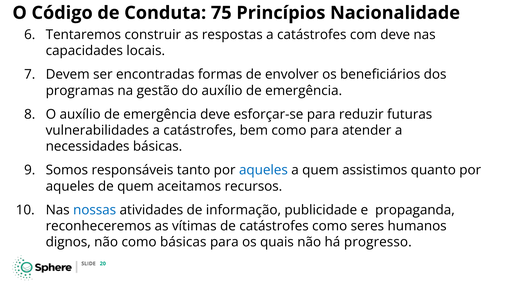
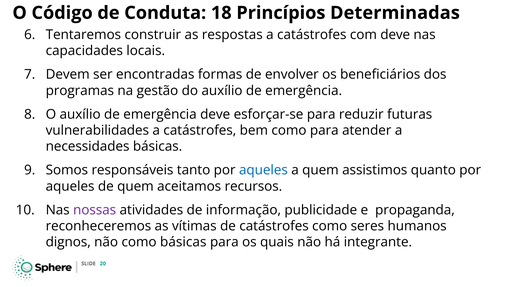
75: 75 -> 18
Nacionalidade: Nacionalidade -> Determinadas
nossas colour: blue -> purple
progresso: progresso -> integrante
